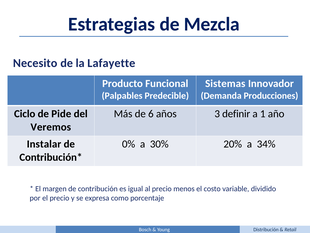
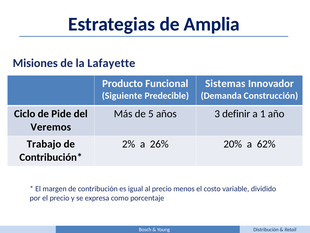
Mezcla: Mezcla -> Amplia
Necesito: Necesito -> Misiones
Palpables: Palpables -> Siguiente
Producciones: Producciones -> Construcción
6: 6 -> 5
Instalar: Instalar -> Trabajo
0%: 0% -> 2%
30%: 30% -> 26%
34%: 34% -> 62%
